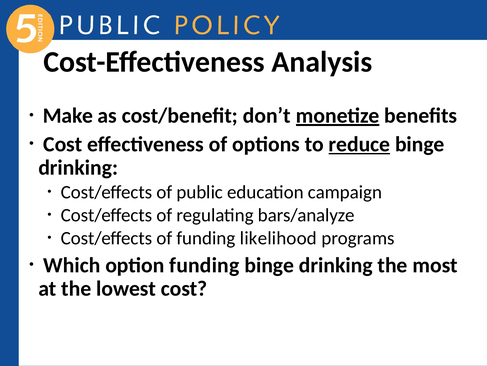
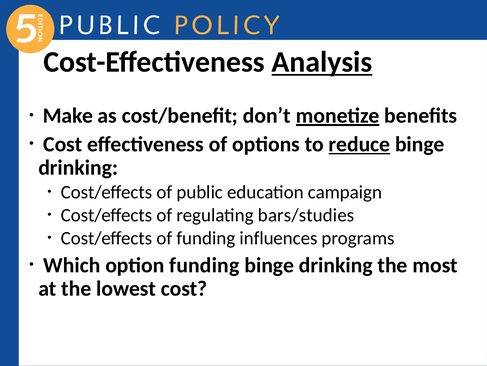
Analysis underline: none -> present
bars/analyze: bars/analyze -> bars/studies
likelihood: likelihood -> influences
